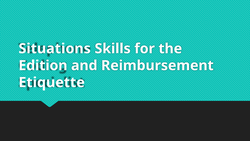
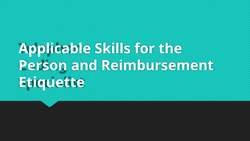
Situations: Situations -> Applicable
Edition: Edition -> Person
